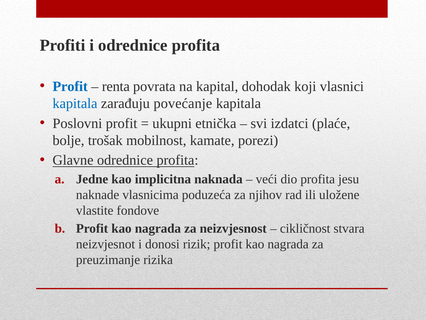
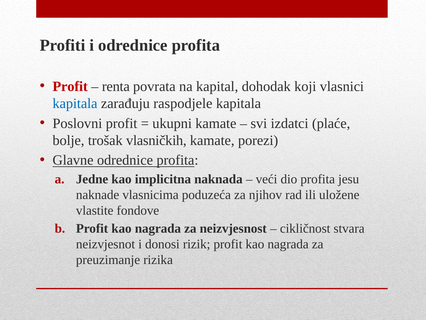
Profit at (70, 86) colour: blue -> red
povećanje: povećanje -> raspodjele
ukupni etnička: etnička -> kamate
mobilnost: mobilnost -> vlasničkih
